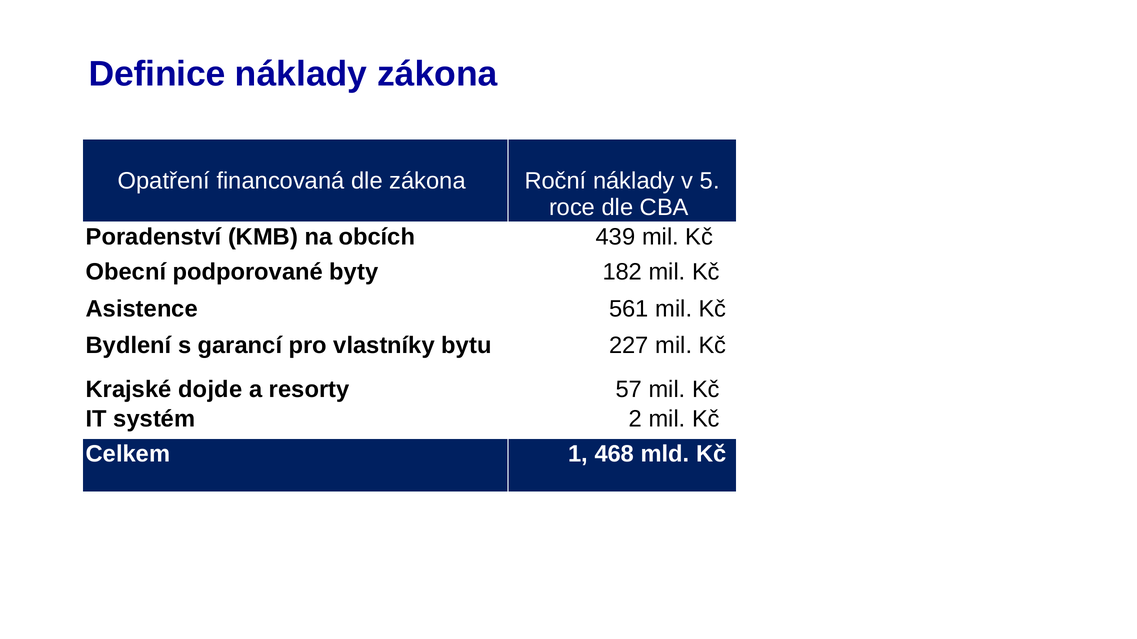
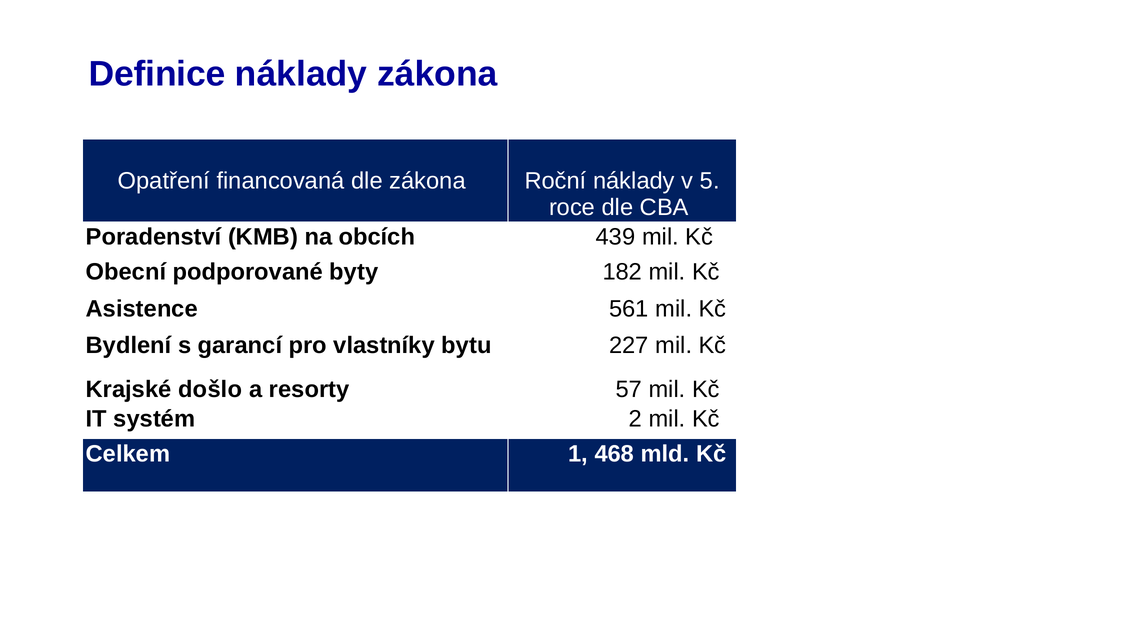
dojde: dojde -> došlo
